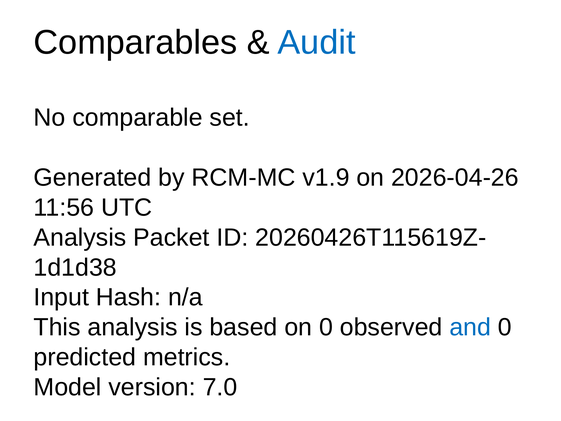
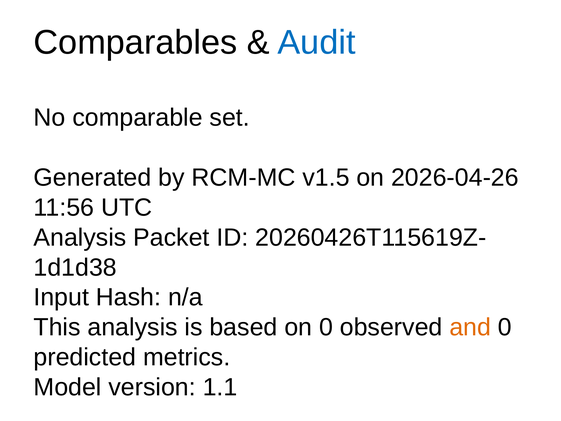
v1.9: v1.9 -> v1.5
and colour: blue -> orange
7.0: 7.0 -> 1.1
